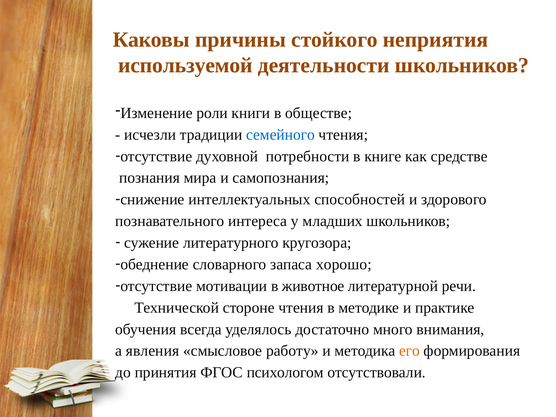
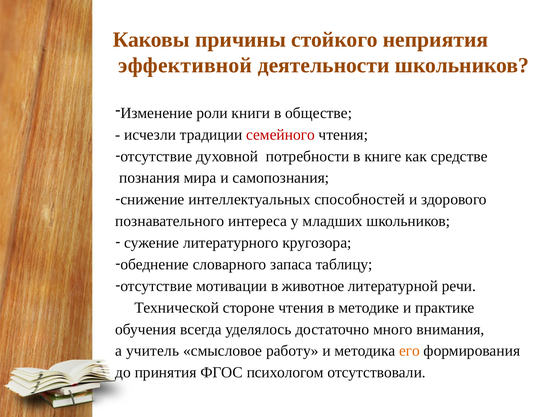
используемой: используемой -> эффективной
семейного colour: blue -> red
хорошо: хорошо -> таблицу
явления: явления -> учитель
